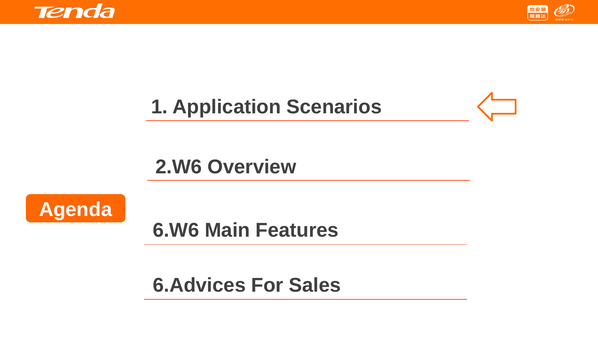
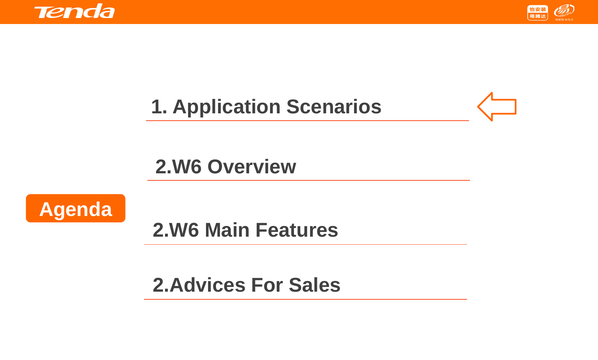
6.W6 at (176, 230): 6.W6 -> 2.W6
6.Advices: 6.Advices -> 2.Advices
